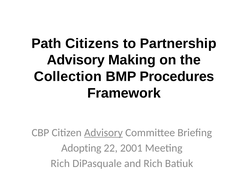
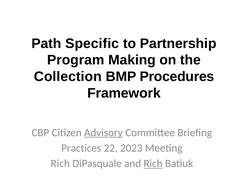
Citizens: Citizens -> Specific
Advisory at (76, 60): Advisory -> Program
Adopting: Adopting -> Practices
2001: 2001 -> 2023
Rich at (153, 163) underline: none -> present
